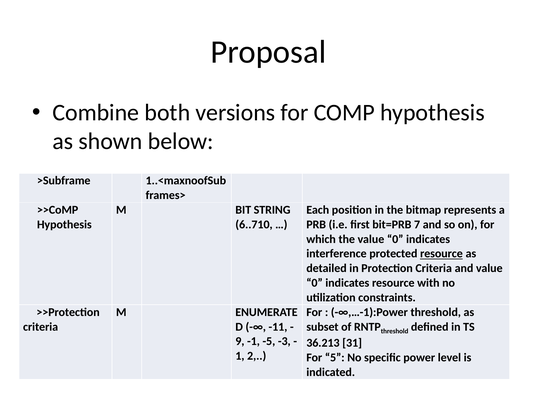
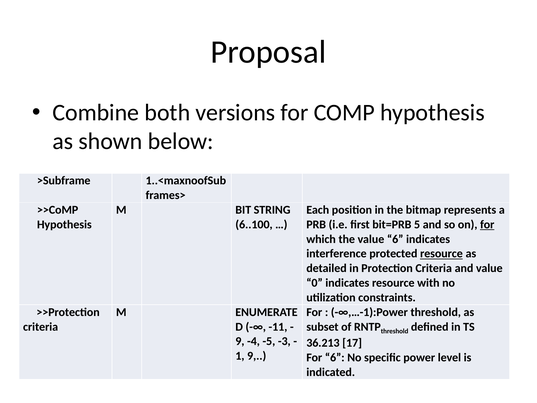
6..710: 6..710 -> 6..100
7: 7 -> 5
for at (487, 224) underline: none -> present
the value 0: 0 -> 6
-1: -1 -> -4
31: 31 -> 17
1 2: 2 -> 9
For 5: 5 -> 6
